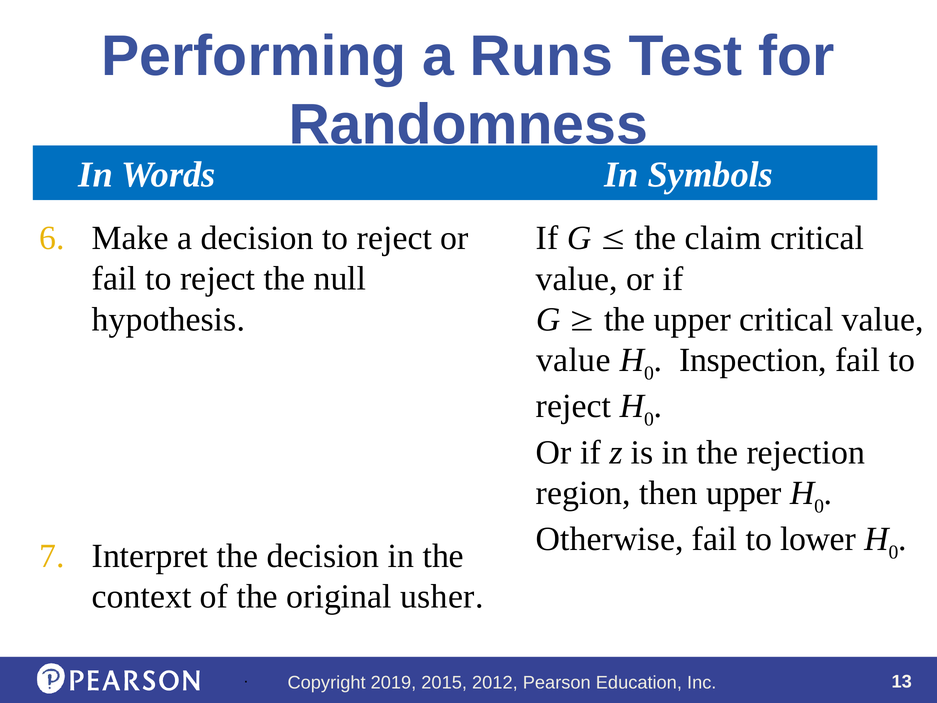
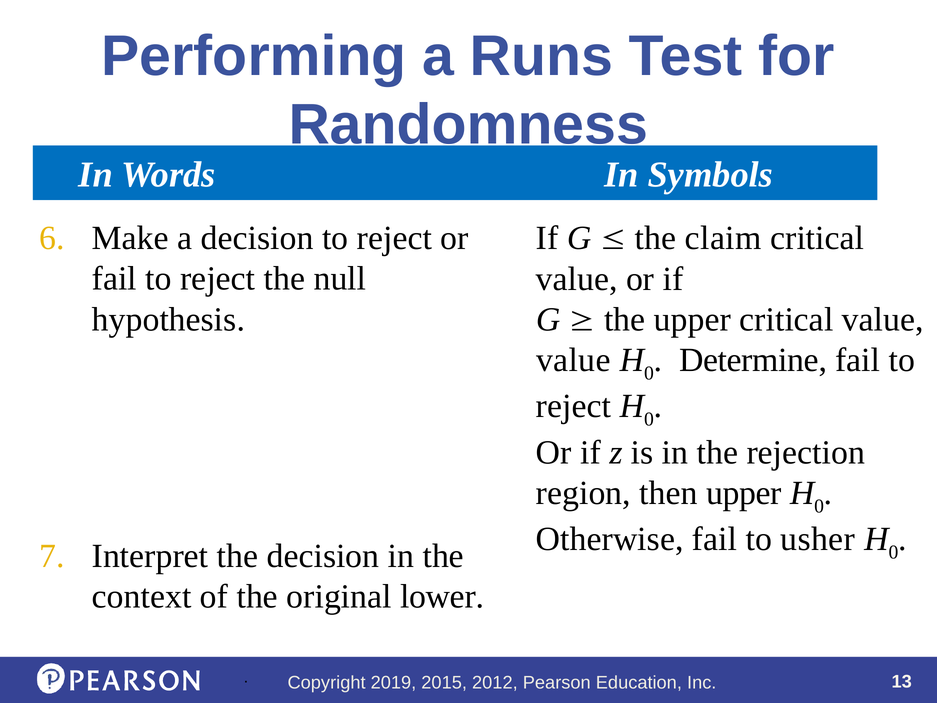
Inspection: Inspection -> Determine
lower: lower -> usher
usher: usher -> lower
